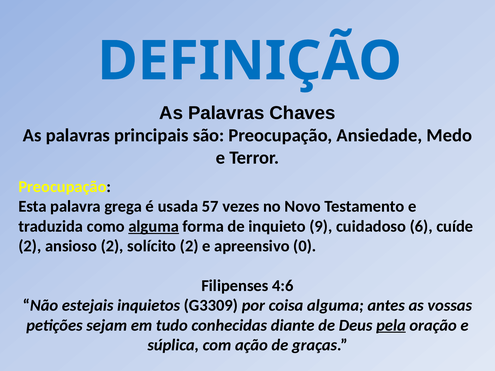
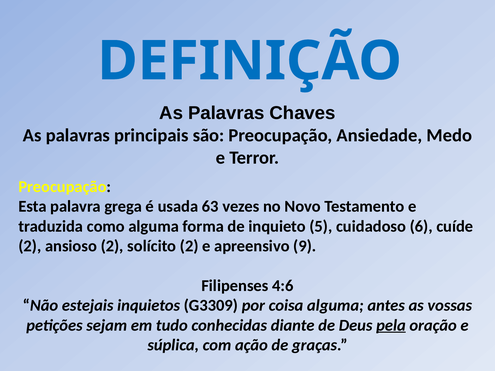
57: 57 -> 63
alguma at (154, 226) underline: present -> none
9: 9 -> 5
0: 0 -> 9
